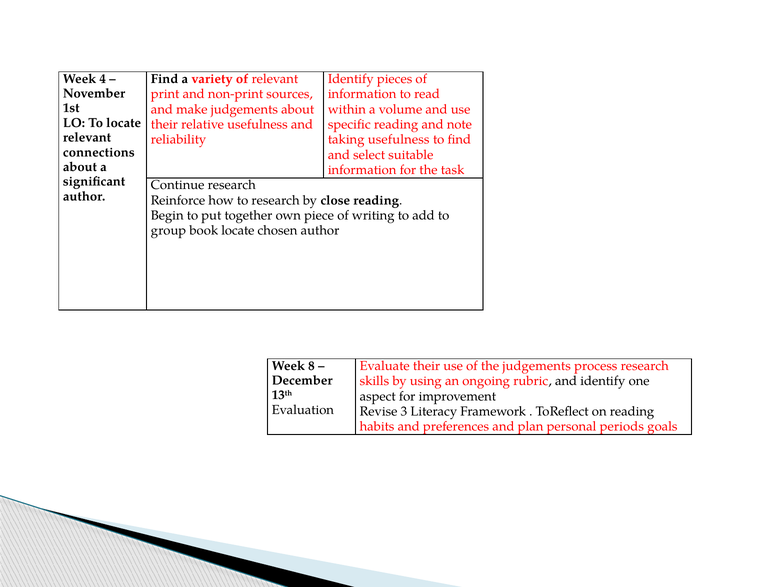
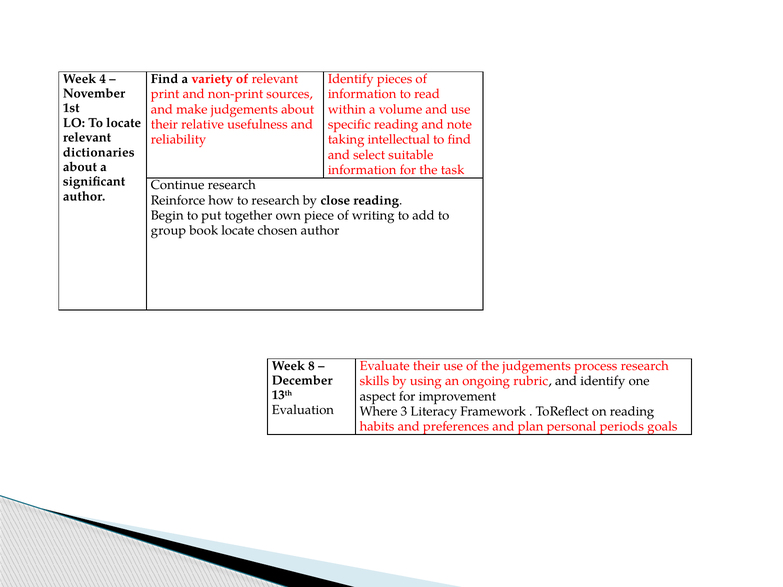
taking usefulness: usefulness -> intellectual
connections: connections -> dictionaries
Revise: Revise -> Where
